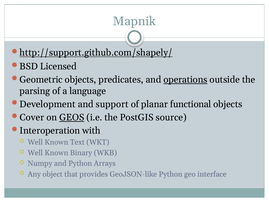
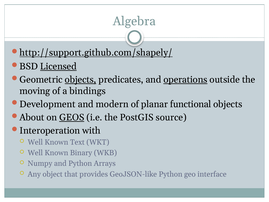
Mapnik: Mapnik -> Algebra
Licensed underline: none -> present
objects at (81, 80) underline: none -> present
parsing: parsing -> moving
language: language -> bindings
support: support -> modern
Cover: Cover -> About
